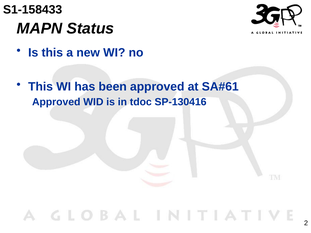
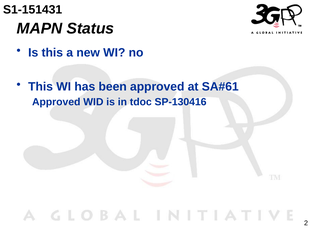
S1-158433: S1-158433 -> S1-151431
